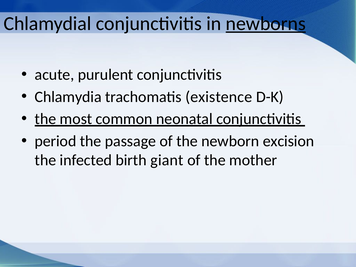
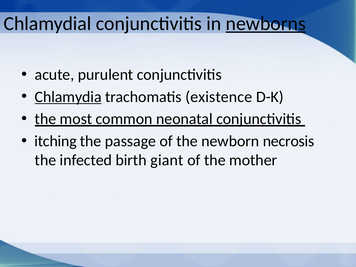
Chlamydia underline: none -> present
period: period -> itching
excision: excision -> necrosis
